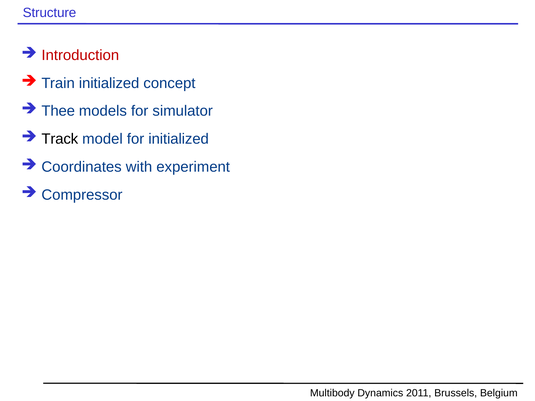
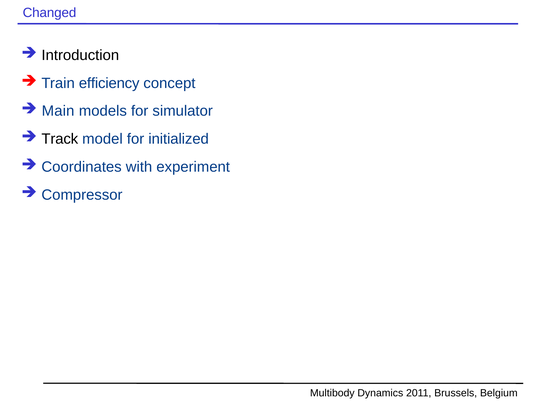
Structure: Structure -> Changed
Introduction colour: red -> black
Train initialized: initialized -> efficiency
Thee: Thee -> Main
